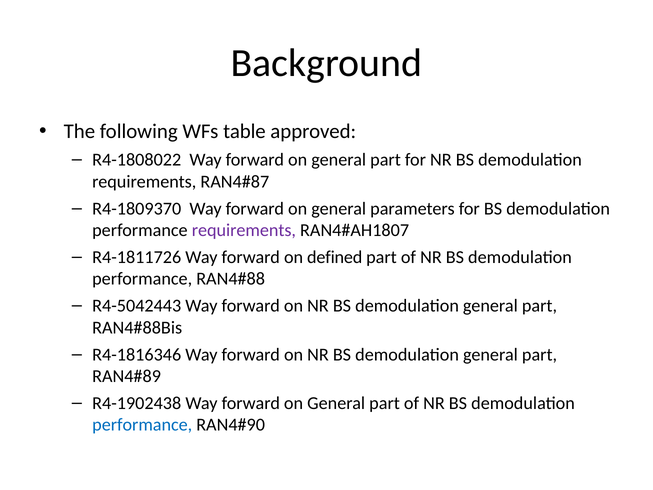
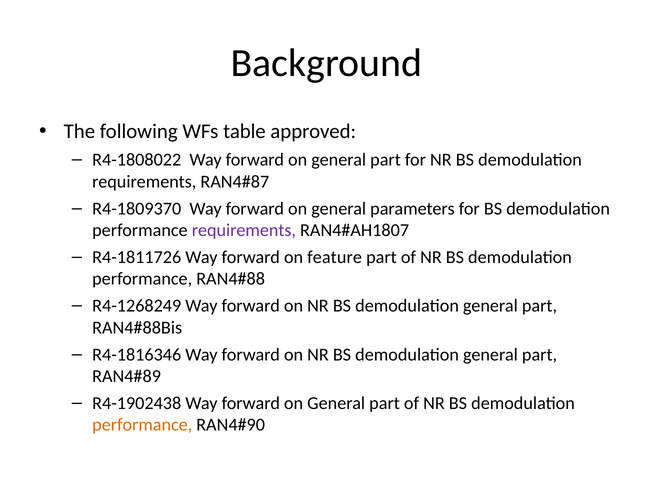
defined: defined -> feature
R4-5042443: R4-5042443 -> R4-1268249
performance at (142, 425) colour: blue -> orange
